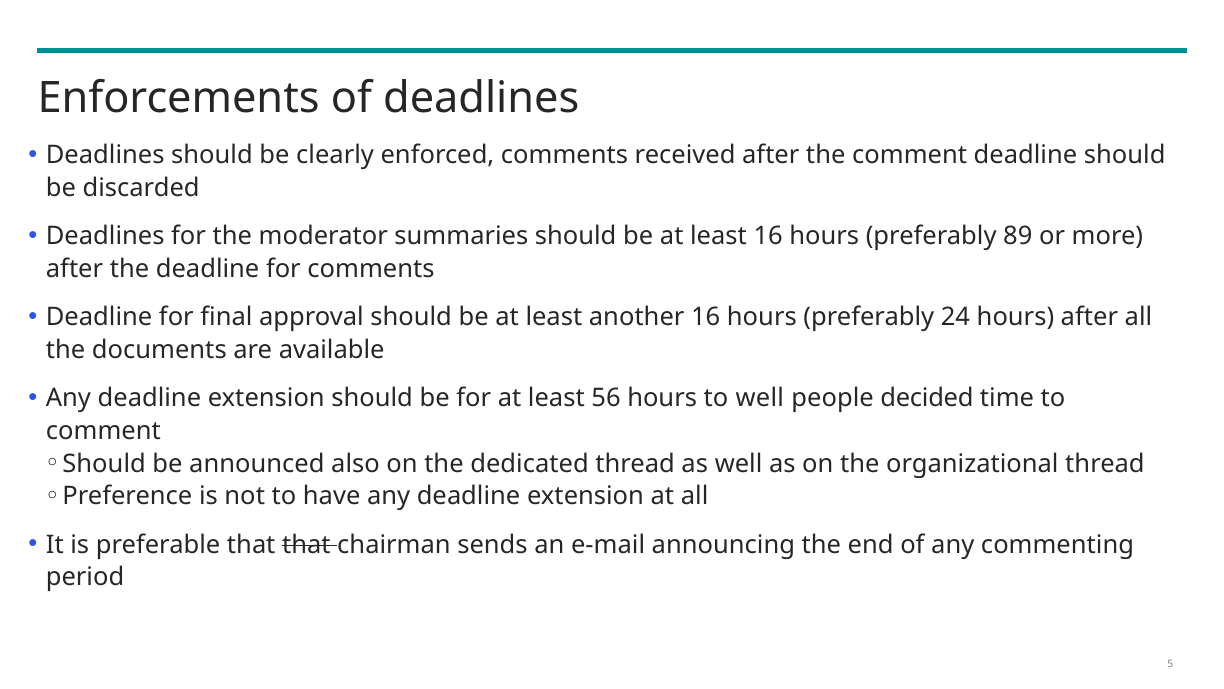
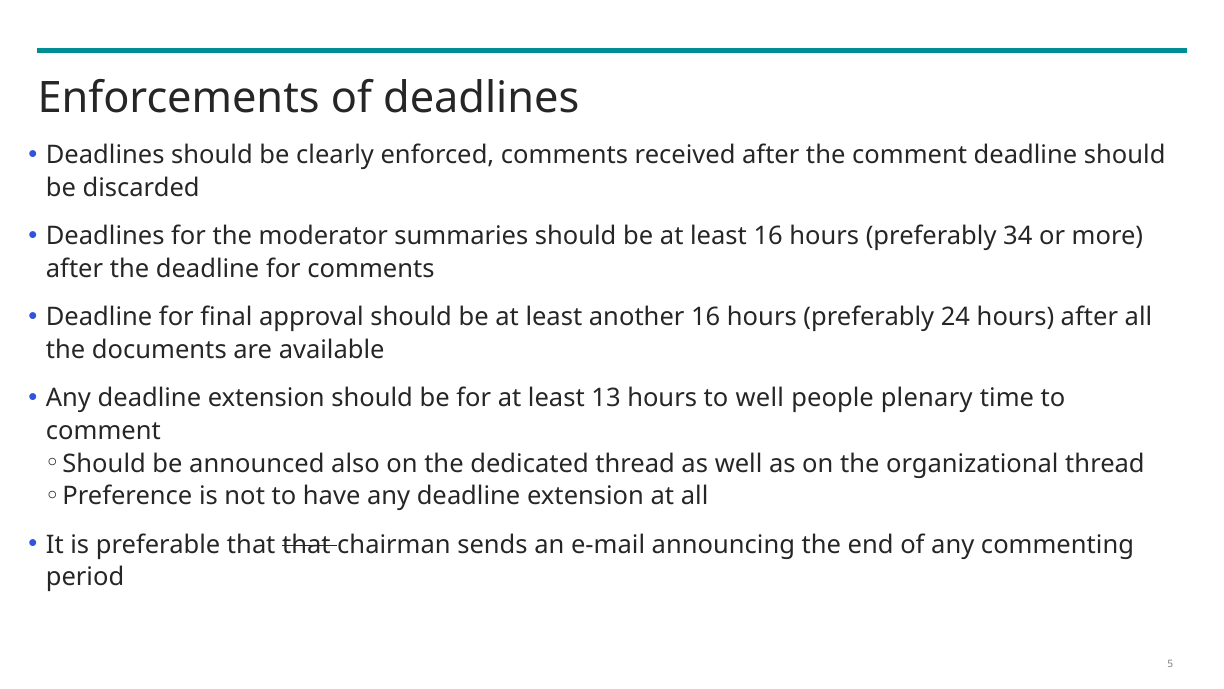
89: 89 -> 34
56: 56 -> 13
decided: decided -> plenary
